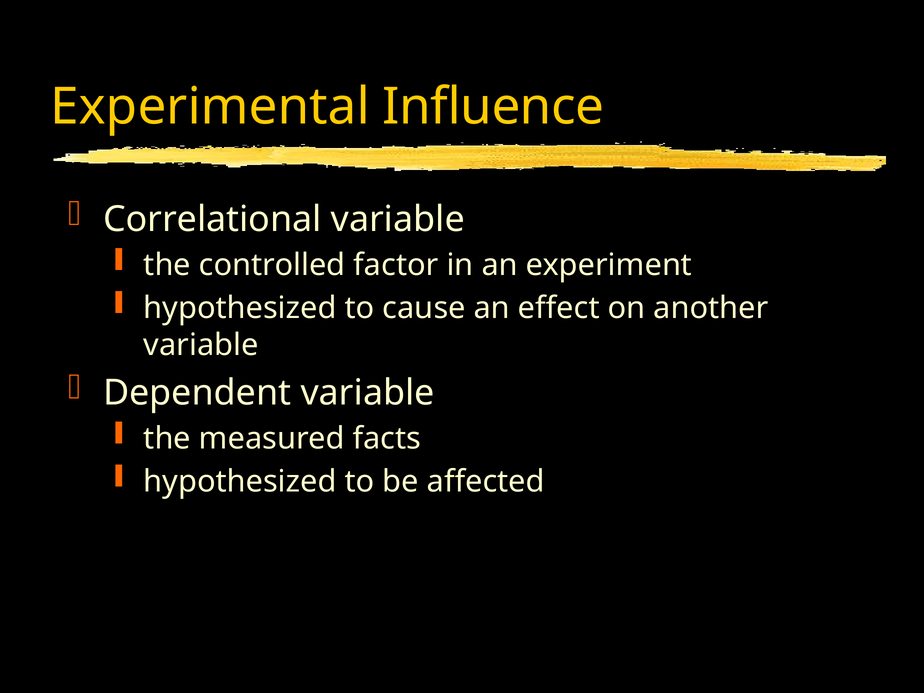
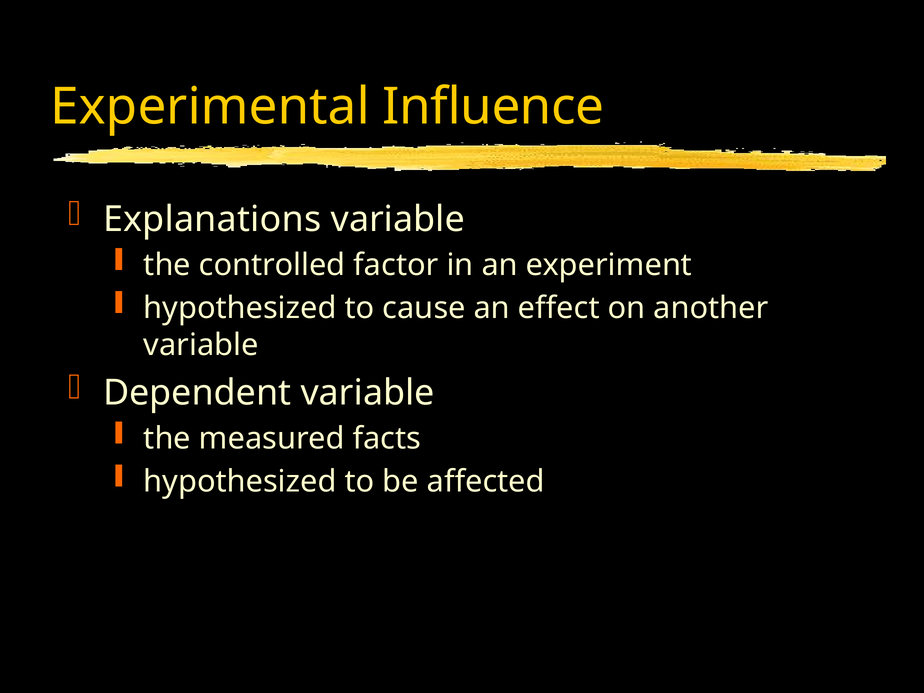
Correlational: Correlational -> Explanations
